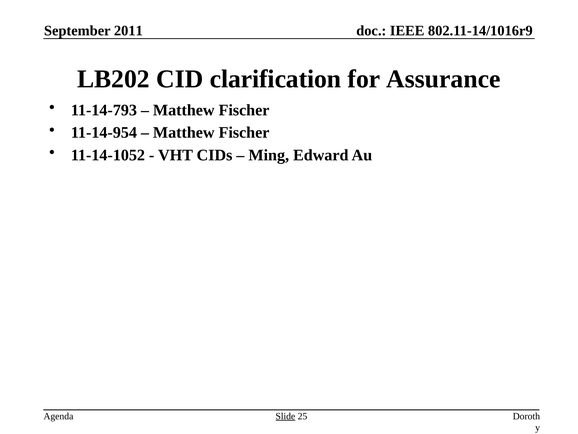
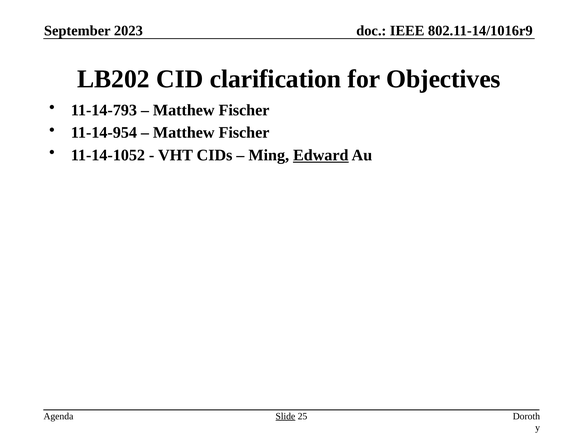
2011: 2011 -> 2023
Assurance: Assurance -> Objectives
Edward underline: none -> present
